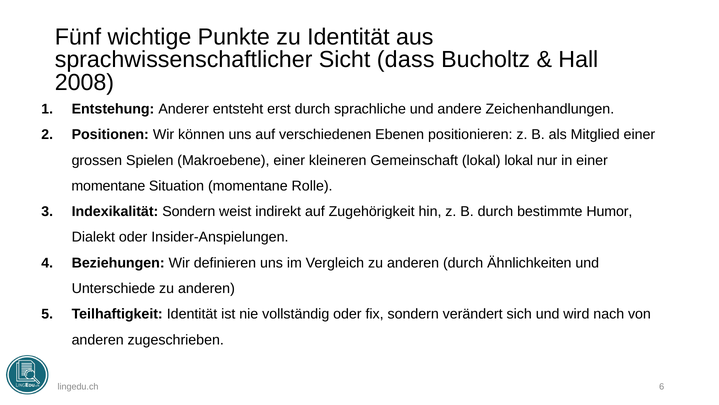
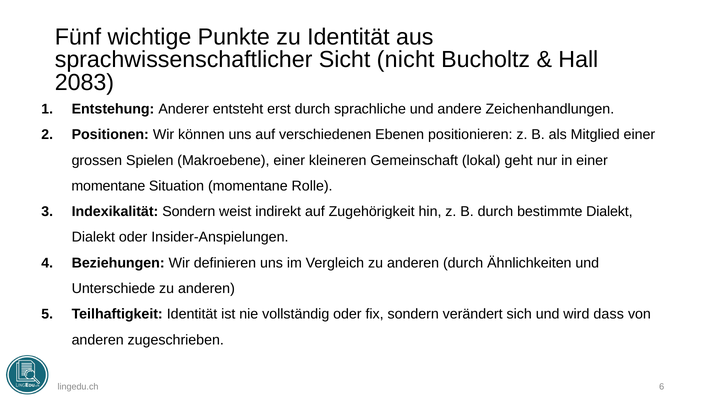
dass: dass -> nicht
2008: 2008 -> 2083
lokal lokal: lokal -> geht
bestimmte Humor: Humor -> Dialekt
nach: nach -> dass
